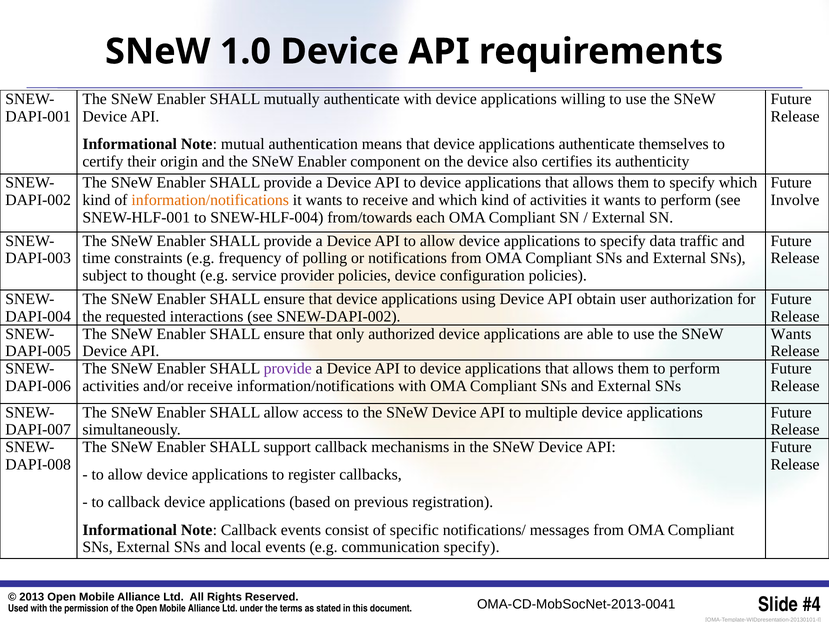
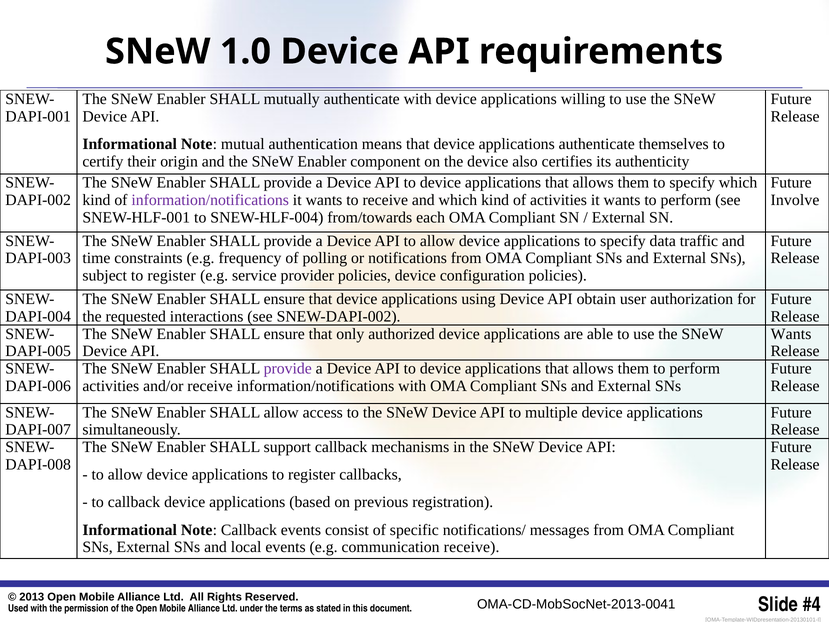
information/notifications at (210, 200) colour: orange -> purple
subject to thought: thought -> register
communication specify: specify -> receive
